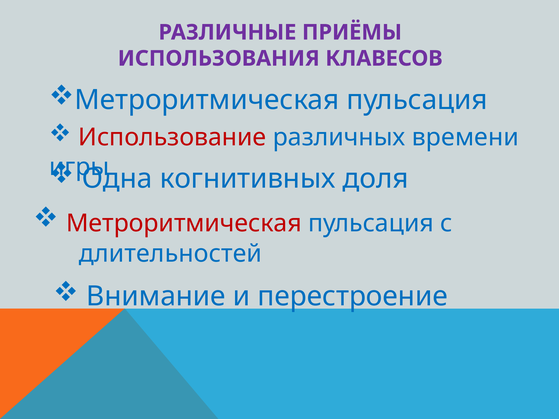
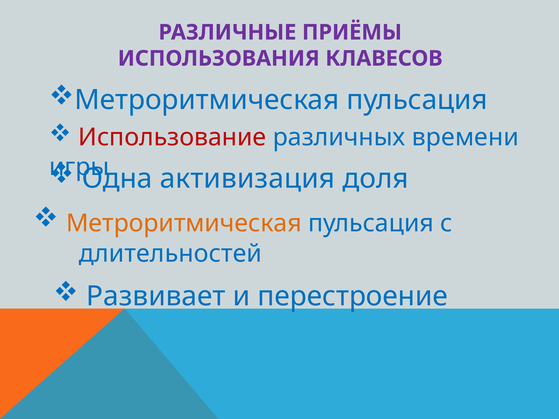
когнитивных: когнитивных -> активизация
Метроритмическая at (184, 223) colour: red -> orange
Внимание: Внимание -> Развивает
